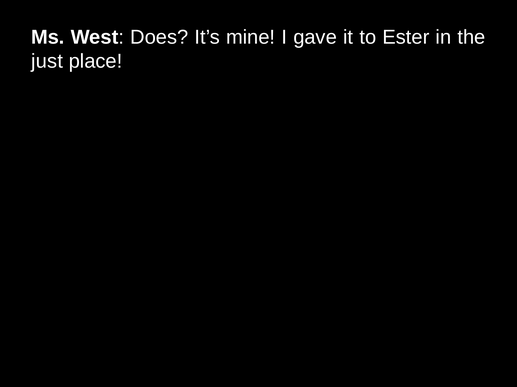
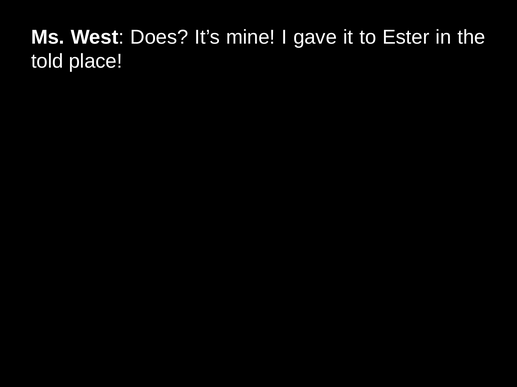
just: just -> told
